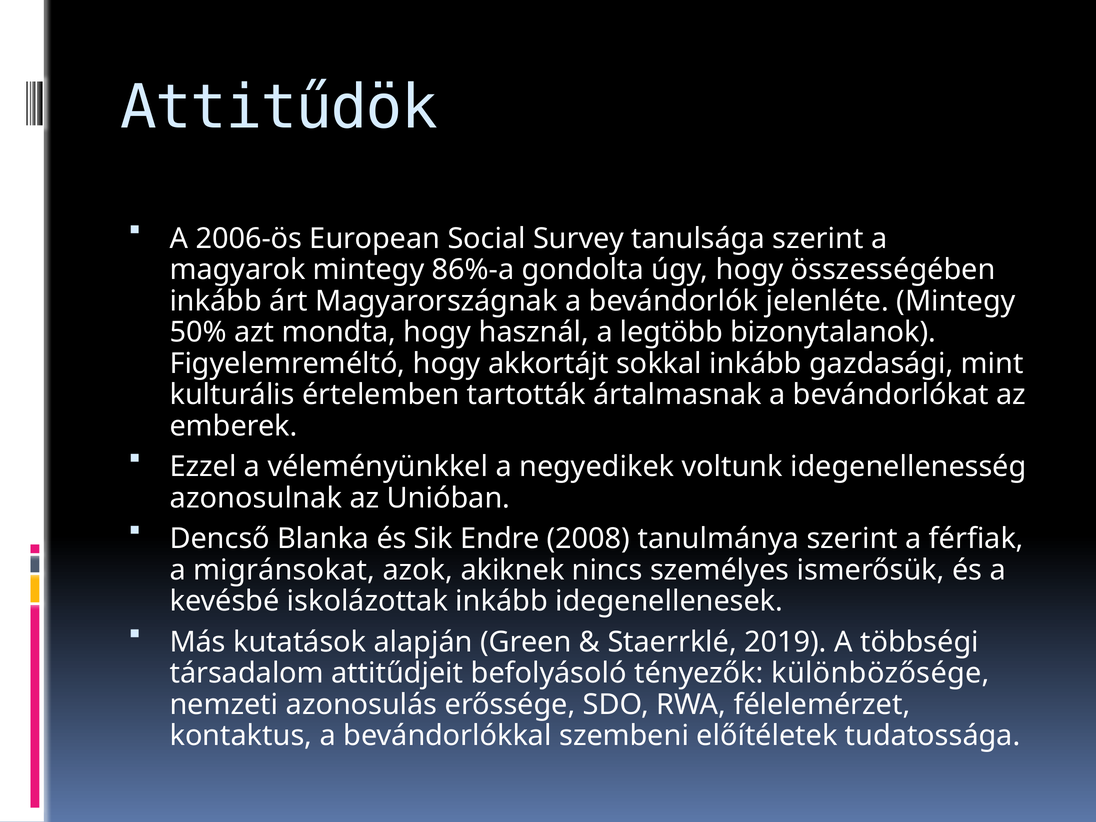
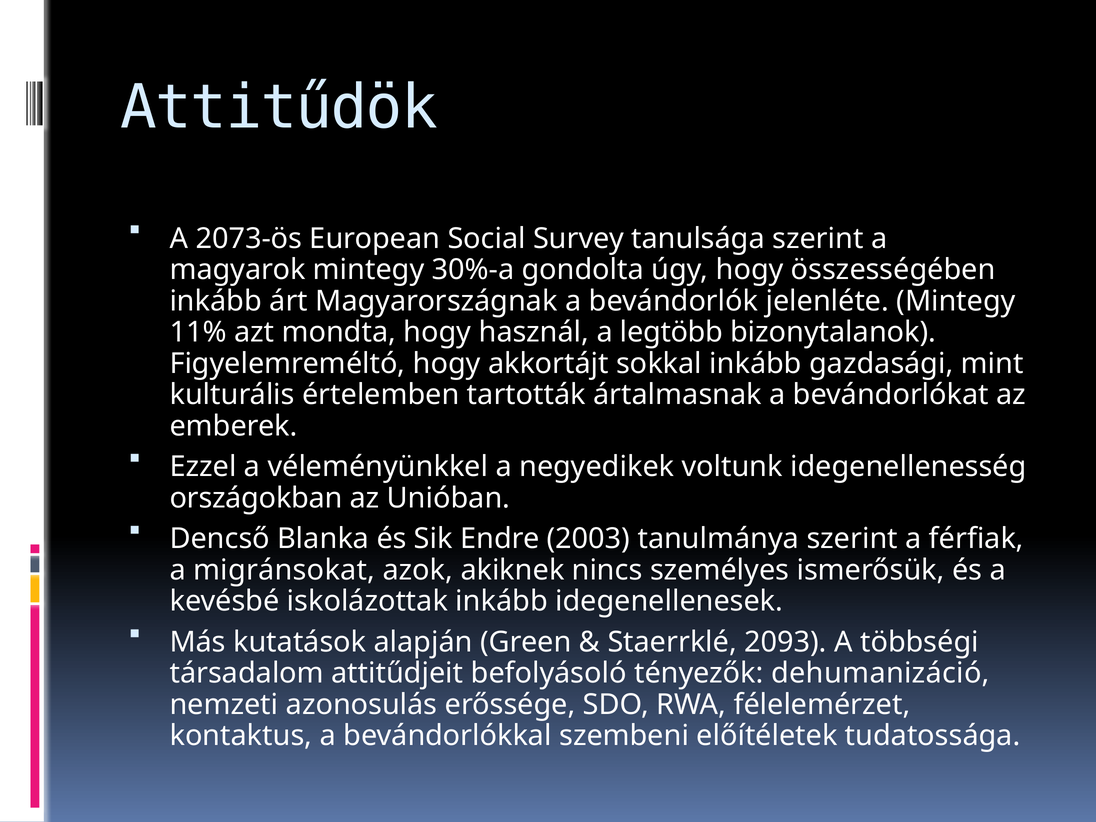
2006-ös: 2006-ös -> 2073-ös
86%-a: 86%-a -> 30%-a
50%: 50% -> 11%
azonosulnak: azonosulnak -> országokban
2008: 2008 -> 2003
2019: 2019 -> 2093
különbözősége: különbözősége -> dehumanizáció
